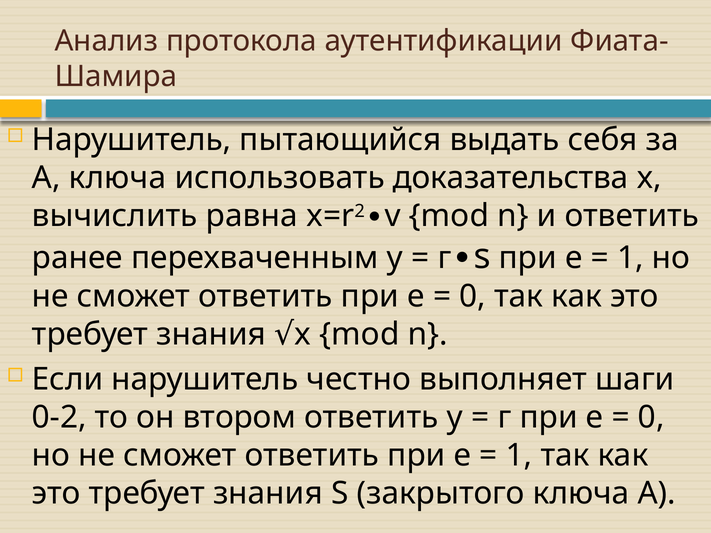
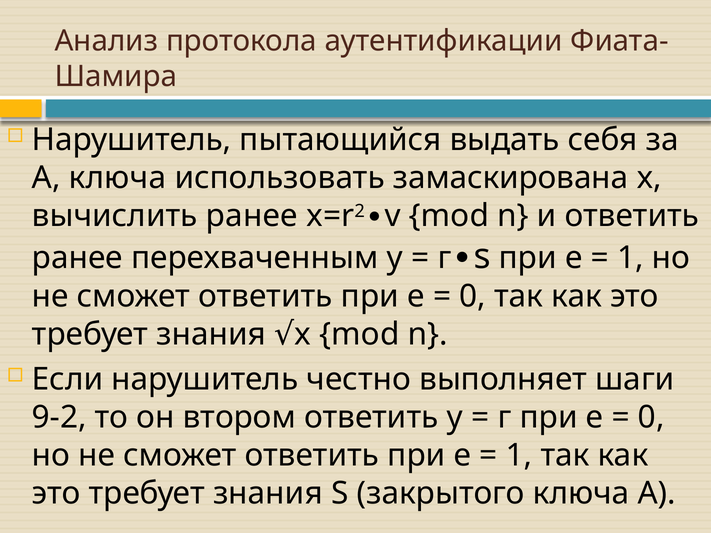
доказательства: доказательства -> замаскирована
вычислить равна: равна -> ранее
0-2: 0-2 -> 9-2
